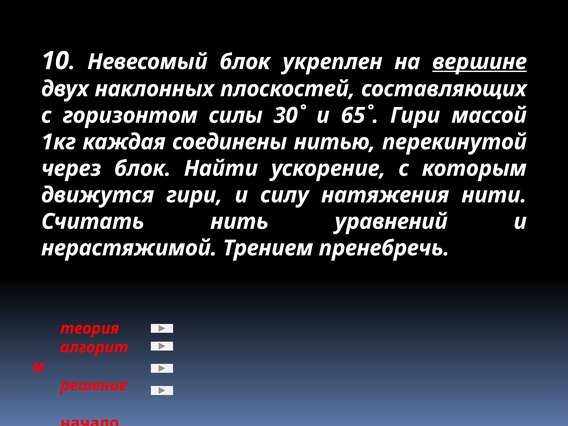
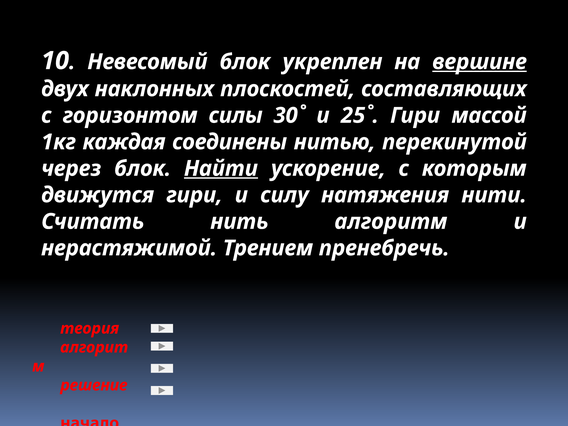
65˚: 65˚ -> 25˚
Найти underline: none -> present
уравнений: уравнений -> алгоритм
